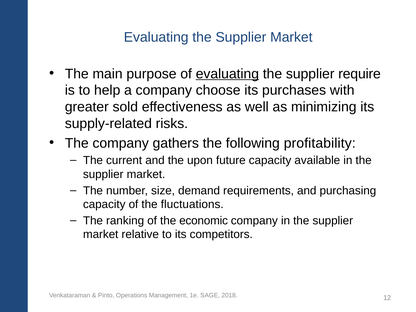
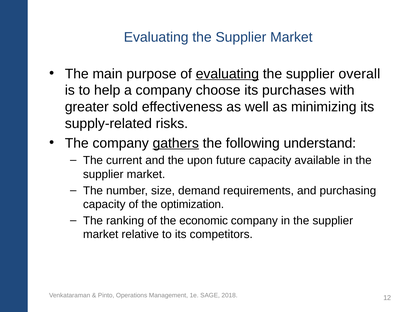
require: require -> overall
gathers underline: none -> present
profitability: profitability -> understand
fluctuations: fluctuations -> optimization
